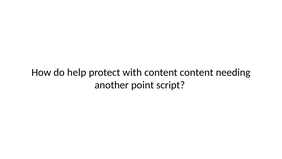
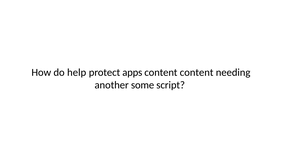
with: with -> apps
point: point -> some
